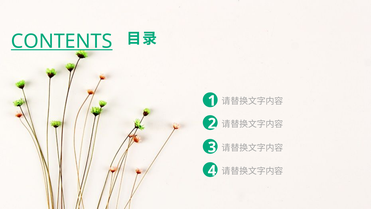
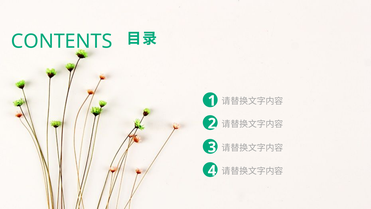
CONTENTS underline: present -> none
